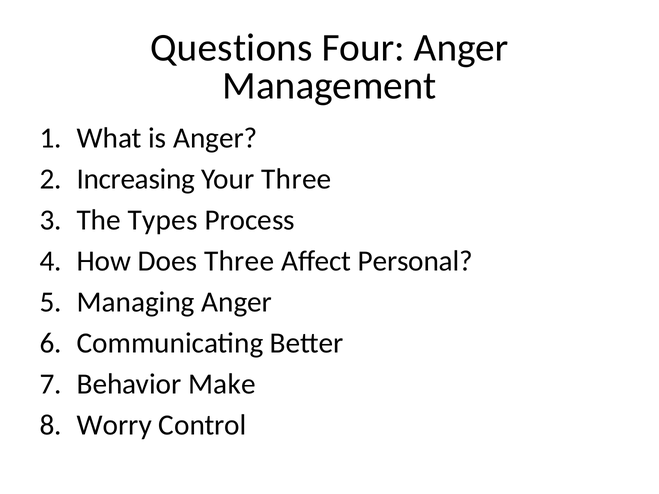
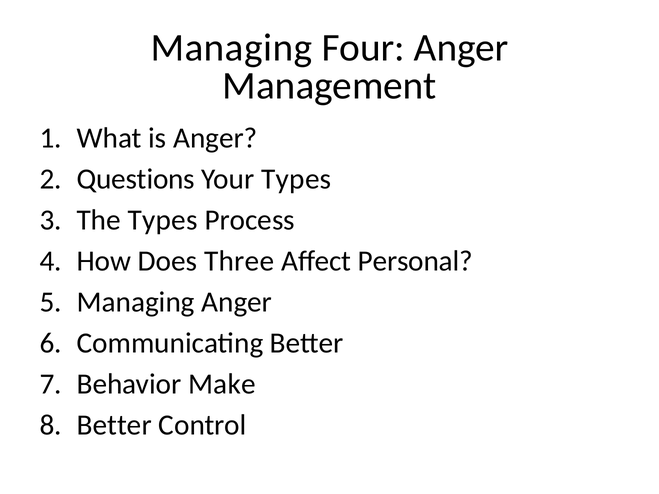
Questions at (231, 48): Questions -> Managing
Increasing: Increasing -> Questions
Your Three: Three -> Types
Worry at (114, 425): Worry -> Better
